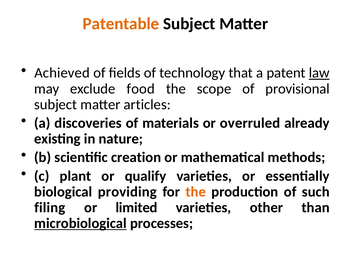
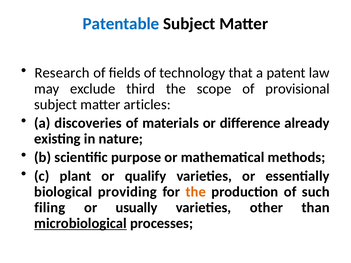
Patentable colour: orange -> blue
Achieved: Achieved -> Research
law underline: present -> none
food: food -> third
overruled: overruled -> difference
creation: creation -> purpose
limited: limited -> usually
